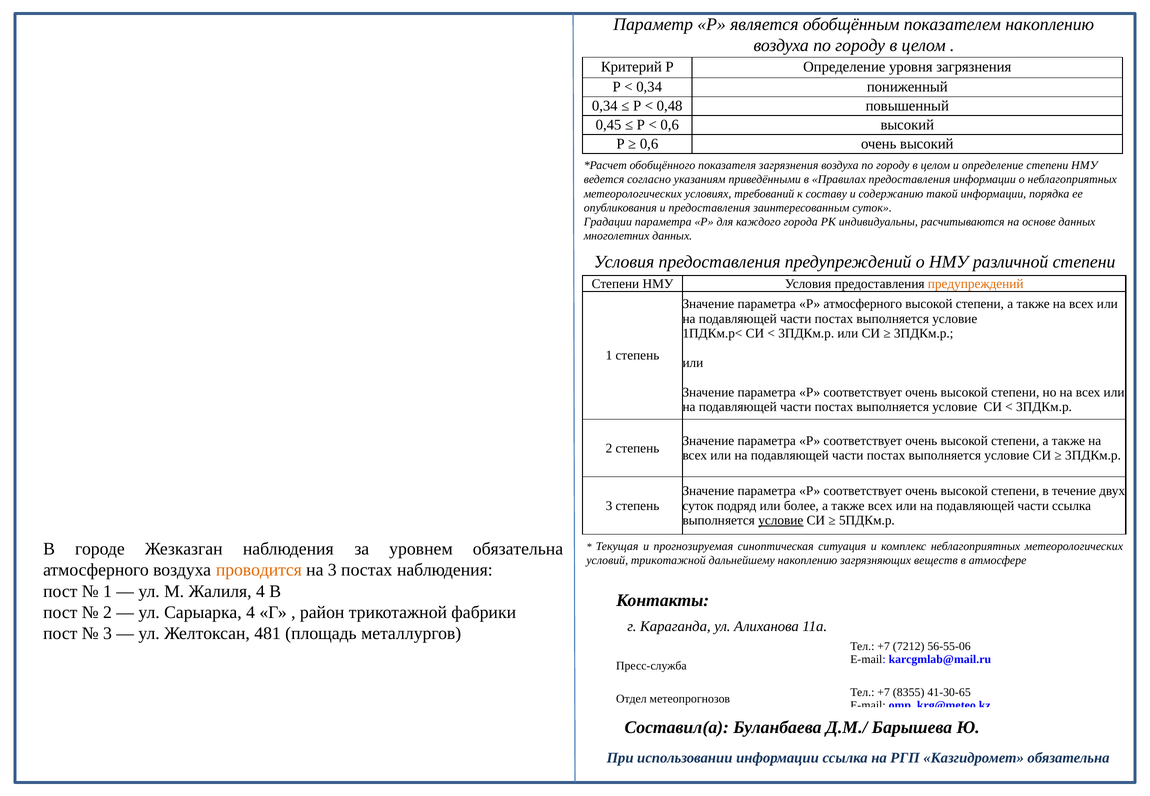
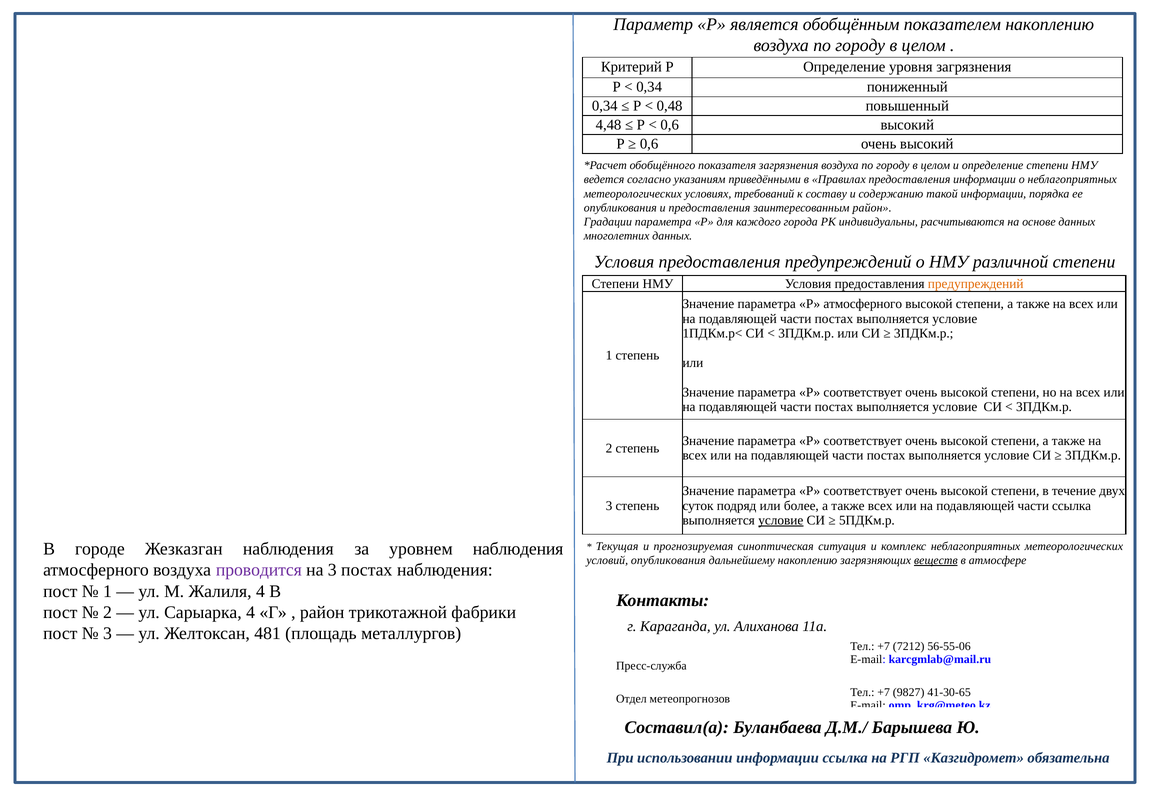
0,45: 0,45 -> 4,48
заинтересованным суток: суток -> район
уровнем обязательна: обязательна -> наблюдения
условий трикотажной: трикотажной -> опубликования
веществ underline: none -> present
проводится colour: orange -> purple
8355: 8355 -> 9827
